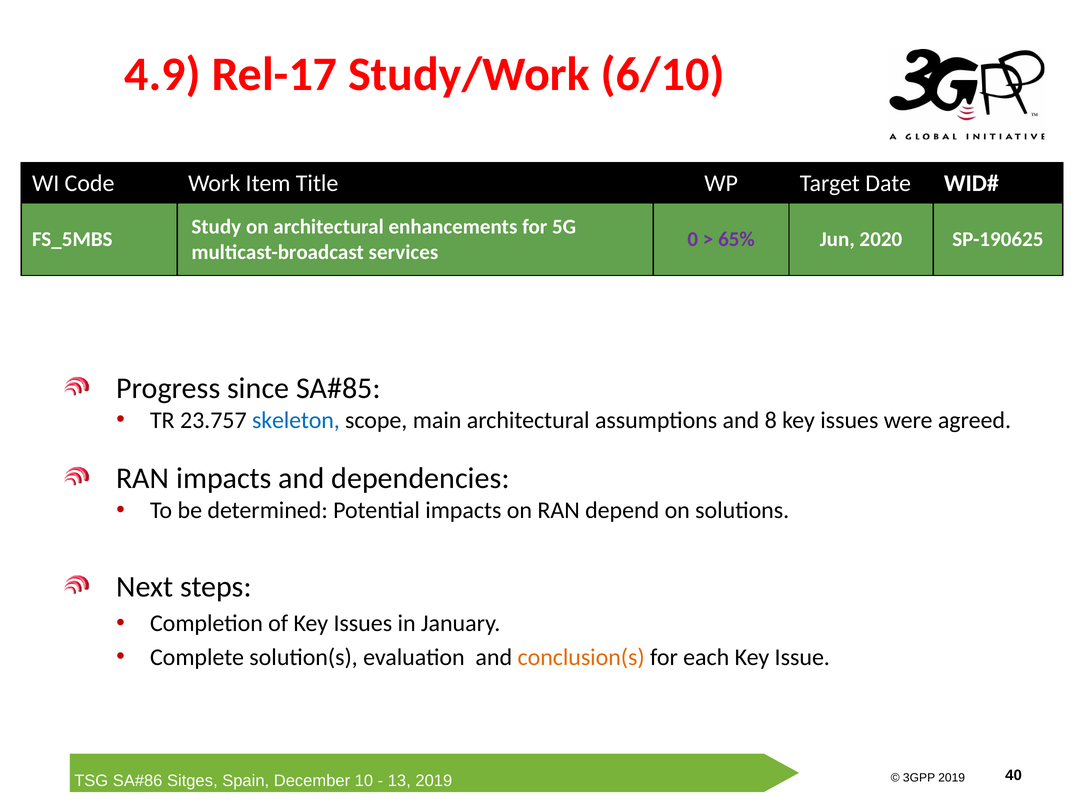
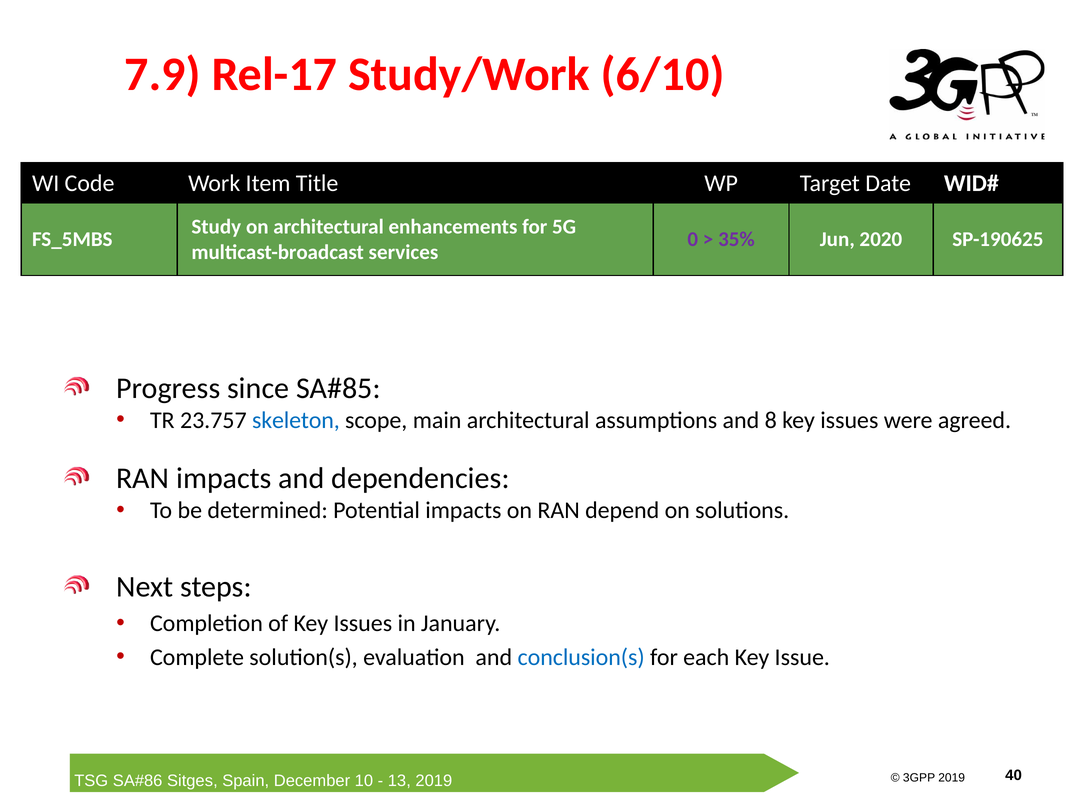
4.9: 4.9 -> 7.9
65%: 65% -> 35%
conclusion(s colour: orange -> blue
